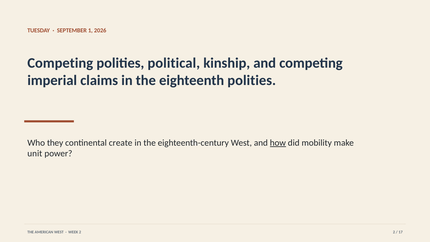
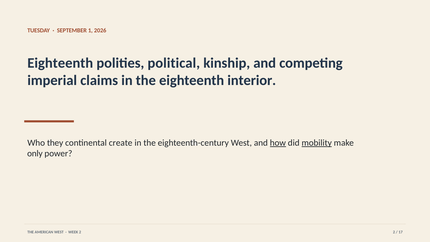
Competing at (60, 63): Competing -> Eighteenth
eighteenth polities: polities -> interior
mobility underline: none -> present
unit: unit -> only
